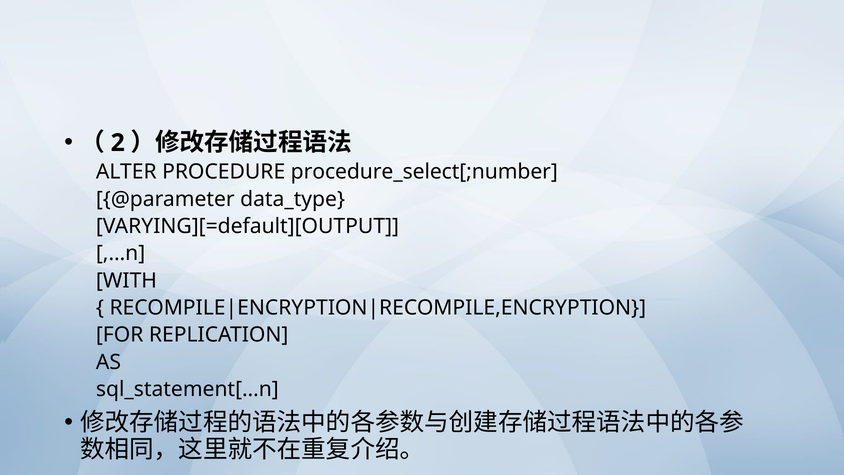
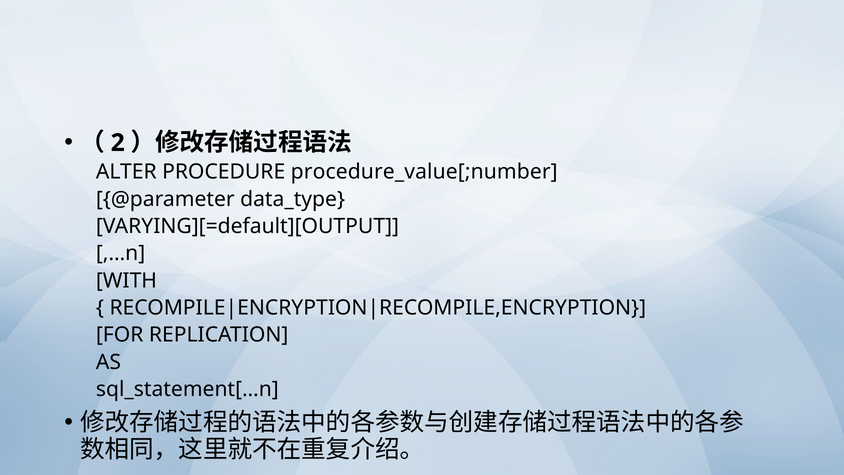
procedure_select[;number: procedure_select[;number -> procedure_value[;number
